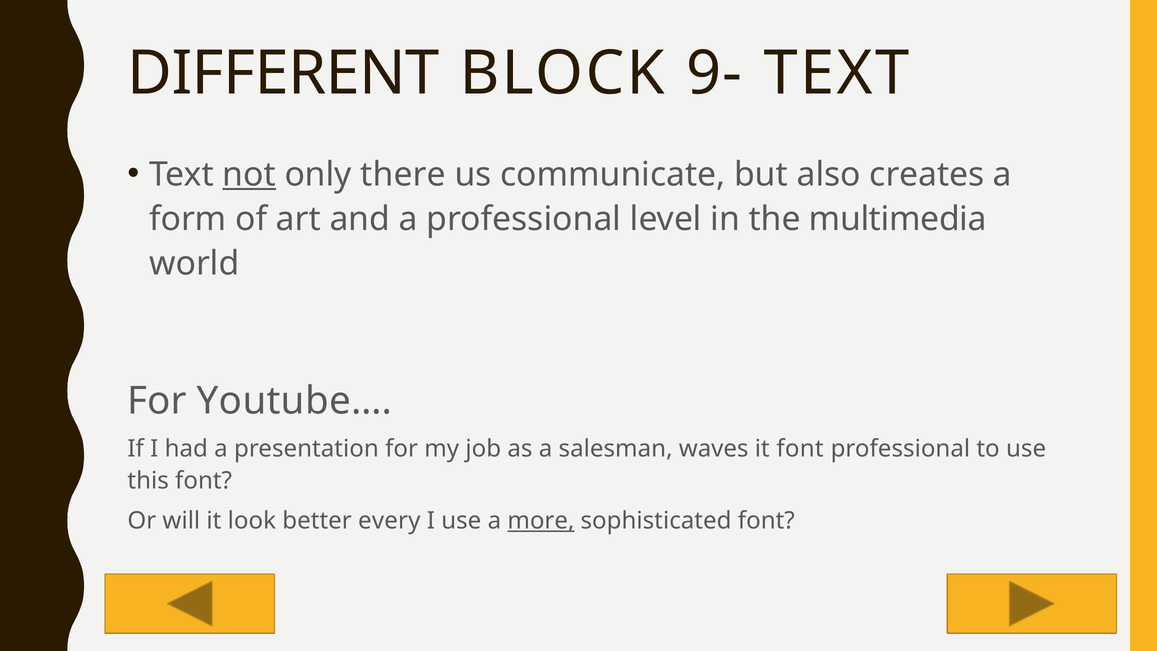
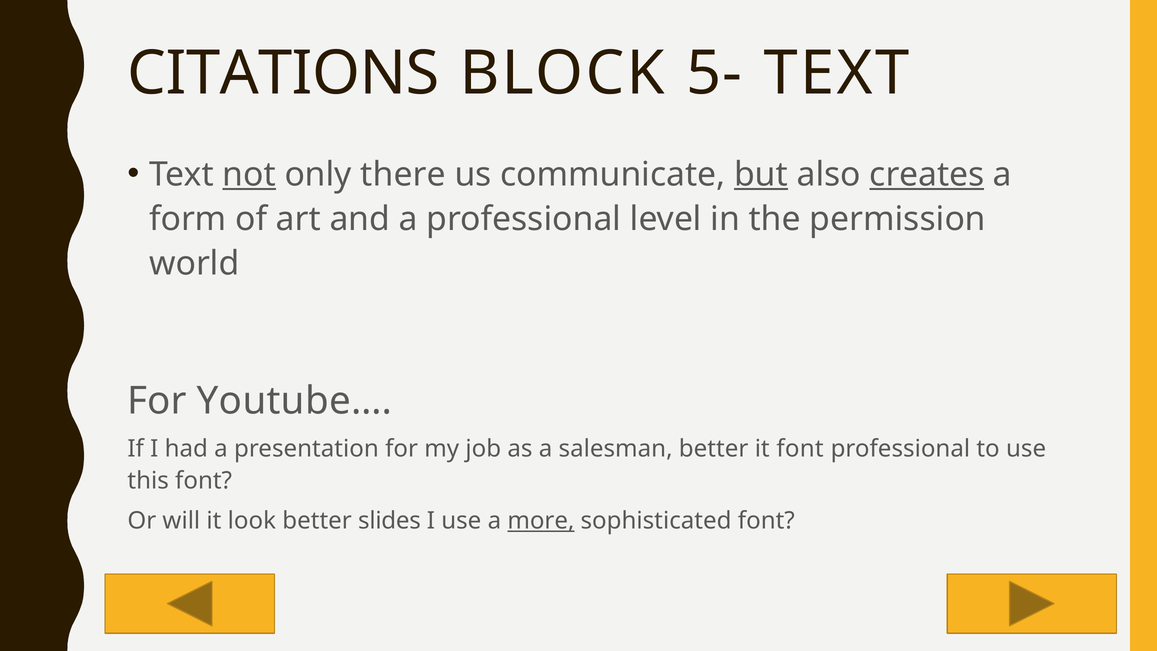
DIFFERENT: DIFFERENT -> CITATIONS
9-: 9- -> 5-
but underline: none -> present
creates underline: none -> present
multimedia: multimedia -> permission
salesman waves: waves -> better
every: every -> slides
